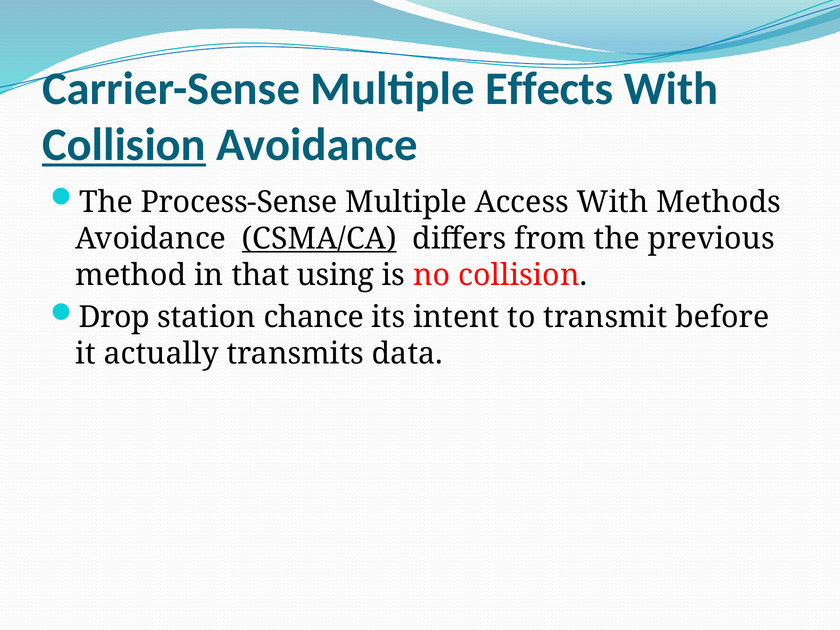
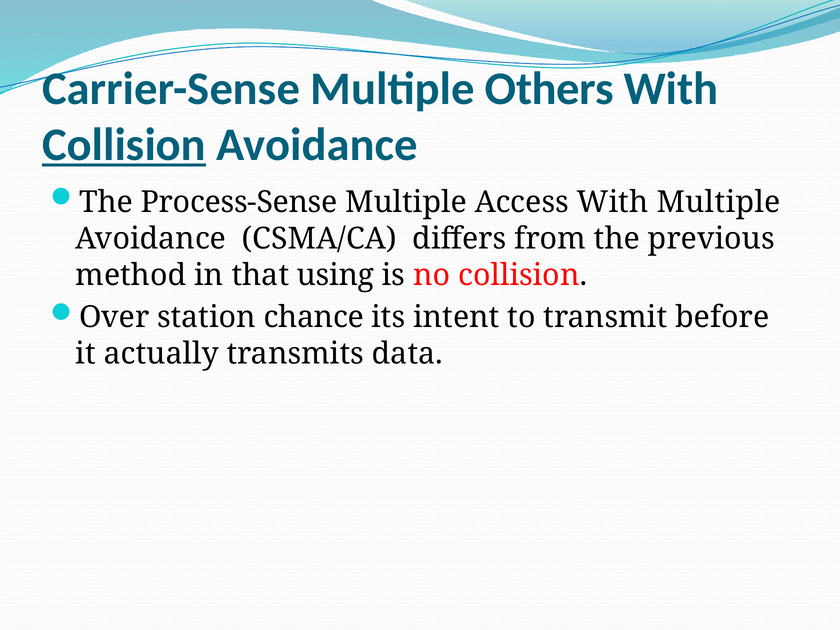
Effects: Effects -> Others
With Methods: Methods -> Multiple
CSMA/CA underline: present -> none
Drop: Drop -> Over
